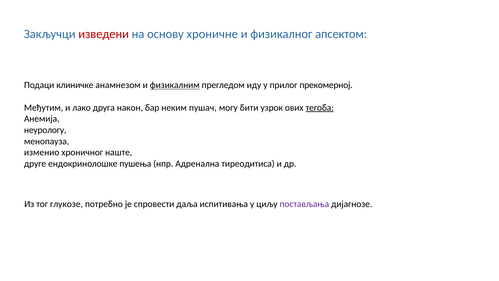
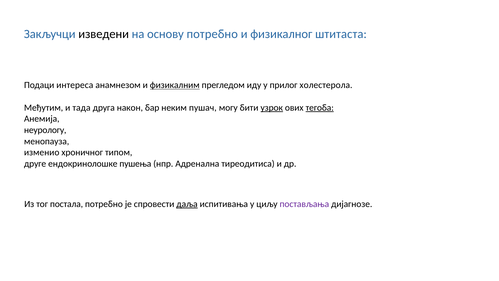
изведени colour: red -> black
основу хроничне: хроничне -> потребно
апсектом: апсектом -> штитаста
клиничке: клиничке -> интереса
прекомерној: прекомерној -> холестерола
лако: лако -> тада
узрок underline: none -> present
наште: наште -> типом
глукозе: глукозе -> постала
даља underline: none -> present
